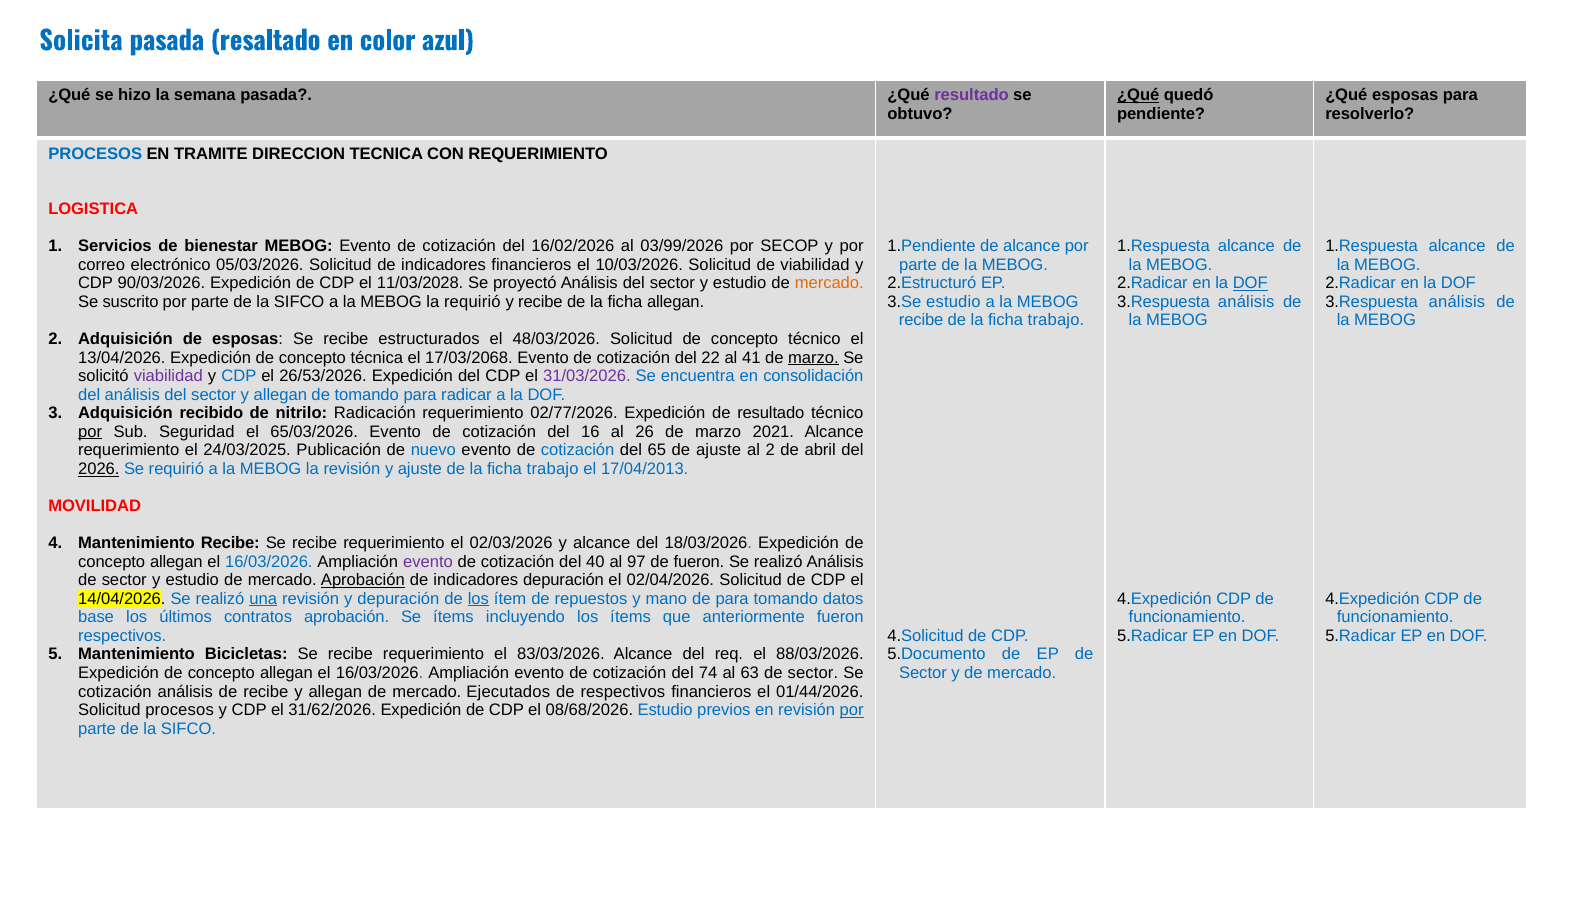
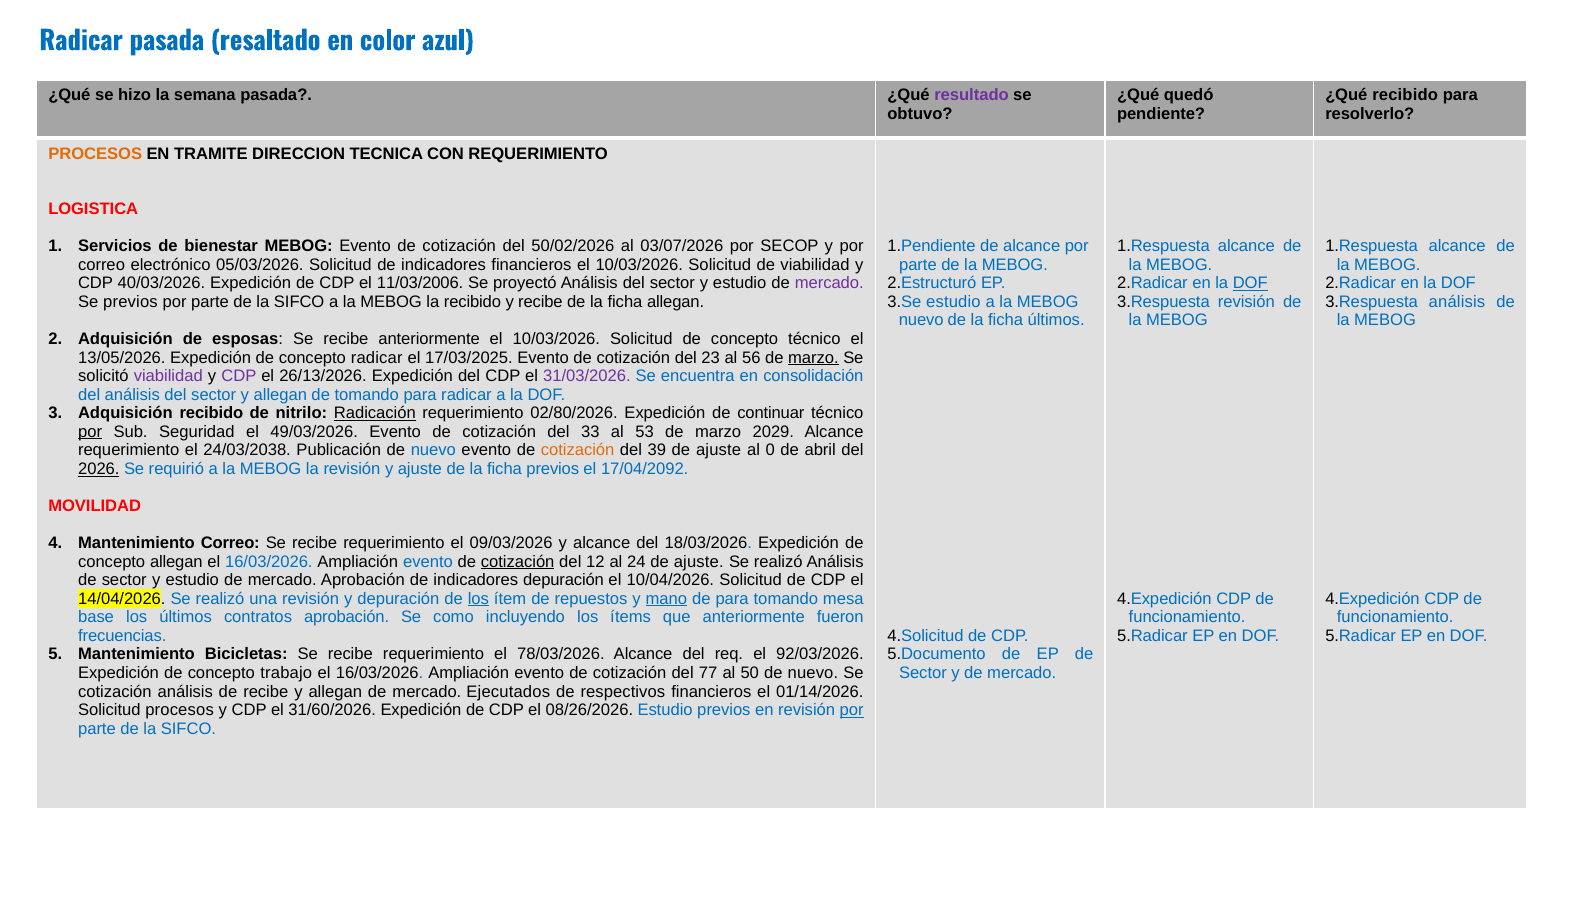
Solicita at (81, 41): Solicita -> Radicar
¿Qué at (1138, 95) underline: present -> none
¿Qué esposas: esposas -> recibido
PROCESOS at (95, 153) colour: blue -> orange
16/02/2026: 16/02/2026 -> 50/02/2026
03/99/2026: 03/99/2026 -> 03/07/2026
90/03/2026: 90/03/2026 -> 40/03/2026
11/03/2028: 11/03/2028 -> 11/03/2006
mercado at (829, 283) colour: orange -> purple
Se suscrito: suscrito -> previos
la requirió: requirió -> recibido
análisis at (1246, 302): análisis -> revisión
recibe at (921, 320): recibe -> nuevo
trabajo at (1056, 320): trabajo -> últimos
recibe estructurados: estructurados -> anteriormente
48/03/2026 at (556, 339): 48/03/2026 -> 10/03/2026
13/04/2026: 13/04/2026 -> 13/05/2026
concepto técnica: técnica -> radicar
17/03/2068: 17/03/2068 -> 17/03/2025
22: 22 -> 23
41: 41 -> 56
CDP at (239, 376) colour: blue -> purple
26/53/2026: 26/53/2026 -> 26/13/2026
Radicación underline: none -> present
02/77/2026: 02/77/2026 -> 02/80/2026
de resultado: resultado -> continuar
65/03/2026: 65/03/2026 -> 49/03/2026
16: 16 -> 33
26: 26 -> 53
2021: 2021 -> 2029
24/03/2025: 24/03/2025 -> 24/03/2038
cotización at (578, 450) colour: blue -> orange
65: 65 -> 39
al 2: 2 -> 0
trabajo at (553, 469): trabajo -> previos
17/04/2013: 17/04/2013 -> 17/04/2092
Mantenimiento Recibe: Recibe -> Correo
02/03/2026: 02/03/2026 -> 09/03/2026
evento at (428, 561) colour: purple -> blue
cotización at (518, 561) underline: none -> present
40: 40 -> 12
97: 97 -> 24
fueron at (699, 561): fueron -> ajuste
Aprobación at (363, 580) underline: present -> none
02/04/2026: 02/04/2026 -> 10/04/2026
una underline: present -> none
mano underline: none -> present
datos: datos -> mesa
Se ítems: ítems -> como
respectivos at (122, 636): respectivos -> frecuencias
83/03/2026: 83/03/2026 -> 78/03/2026
88/03/2026: 88/03/2026 -> 92/03/2026
allegan at (286, 673): allegan -> trabajo
74: 74 -> 77
63: 63 -> 50
sector at (813, 673): sector -> nuevo
01/44/2026: 01/44/2026 -> 01/14/2026
31/62/2026: 31/62/2026 -> 31/60/2026
08/68/2026: 08/68/2026 -> 08/26/2026
